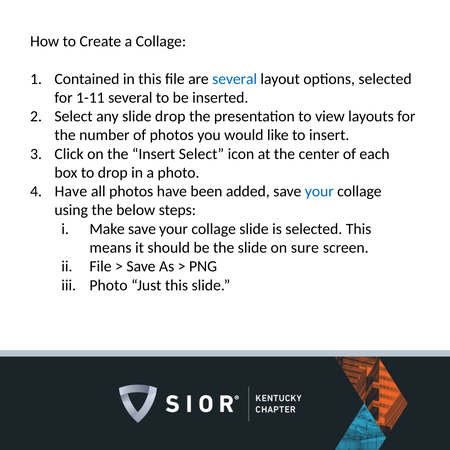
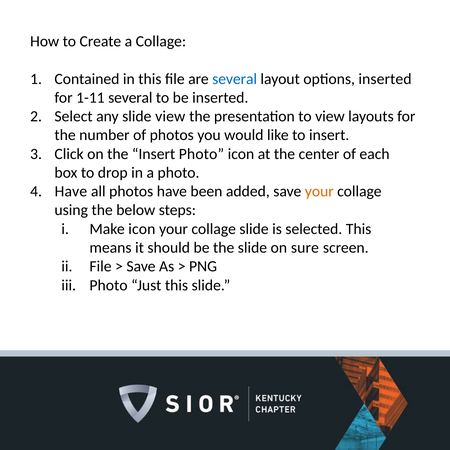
options selected: selected -> inserted
slide drop: drop -> view
Insert Select: Select -> Photo
your at (319, 191) colour: blue -> orange
Make save: save -> icon
